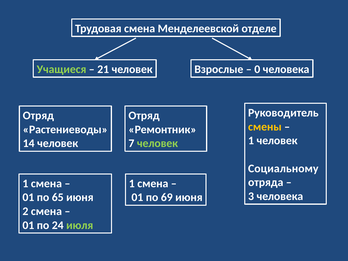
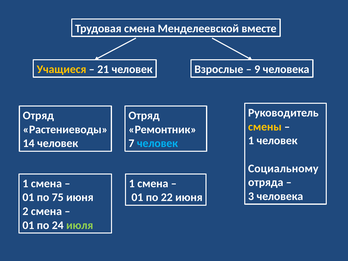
отделе: отделе -> вместе
Учащиеся colour: light green -> yellow
0: 0 -> 9
человек at (157, 143) colour: light green -> light blue
65: 65 -> 75
69: 69 -> 22
